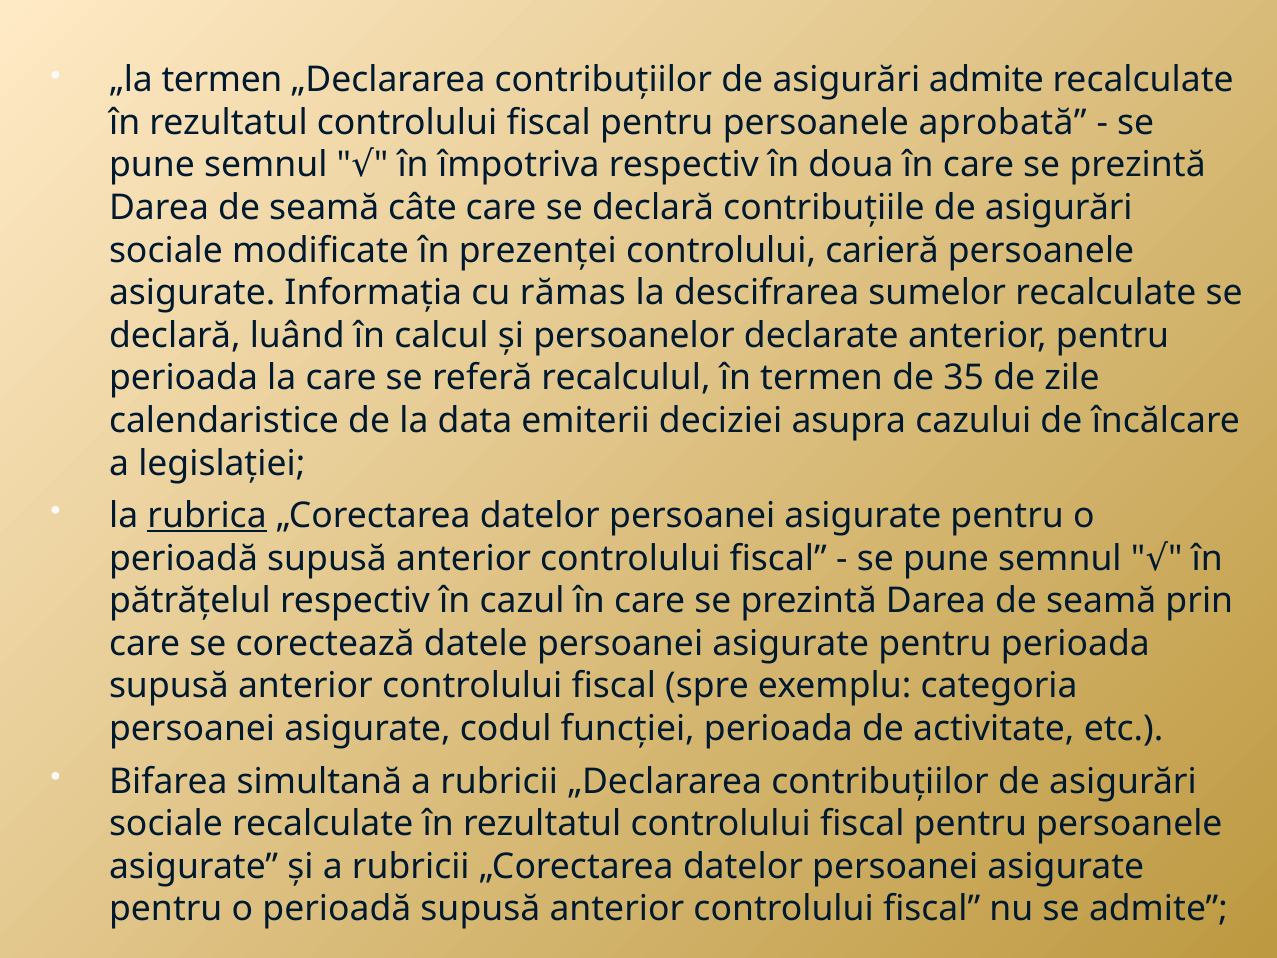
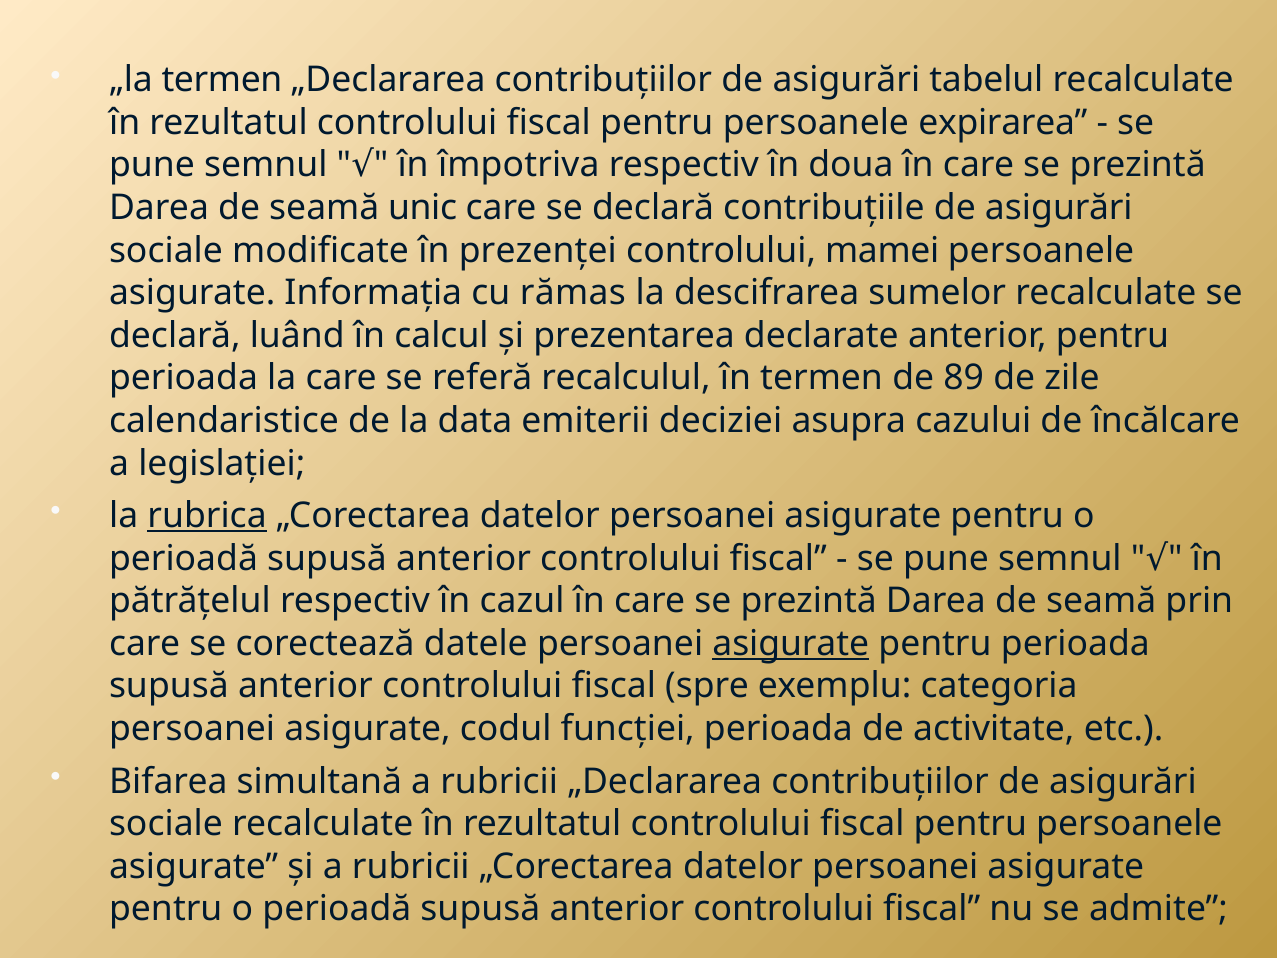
asigurări admite: admite -> tabelul
aprobată: aprobată -> expirarea
câte: câte -> unic
carieră: carieră -> mamei
persoanelor: persoanelor -> prezentarea
35: 35 -> 89
asigurate at (791, 643) underline: none -> present
